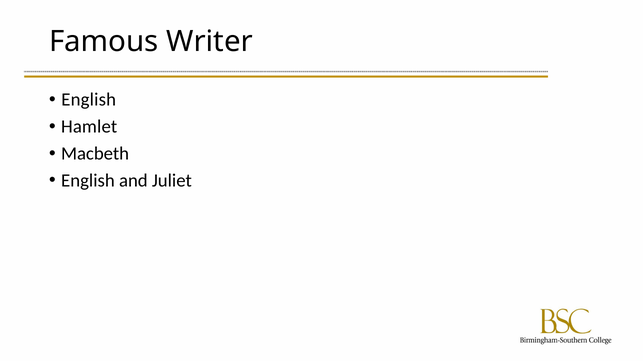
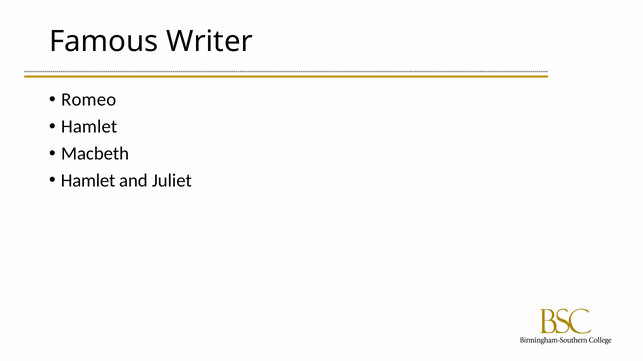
English at (89, 100): English -> Romeo
English at (88, 181): English -> Hamlet
